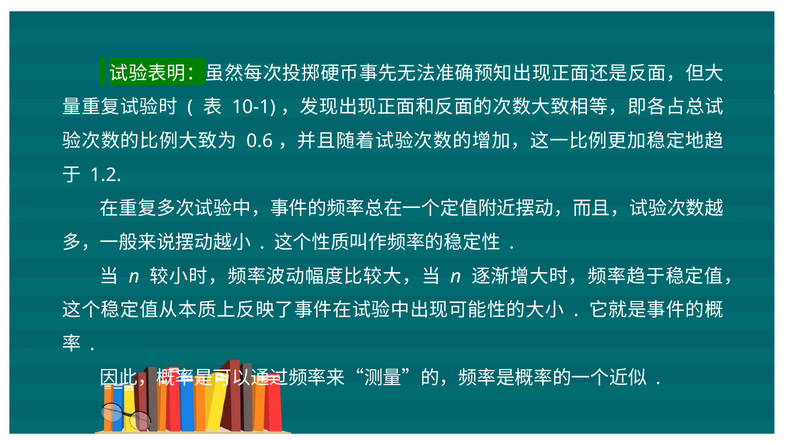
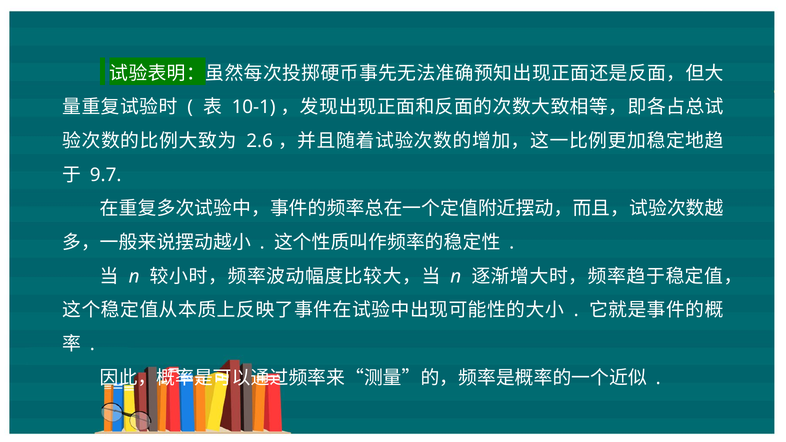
0.6: 0.6 -> 2.6
1.2: 1.2 -> 9.7
